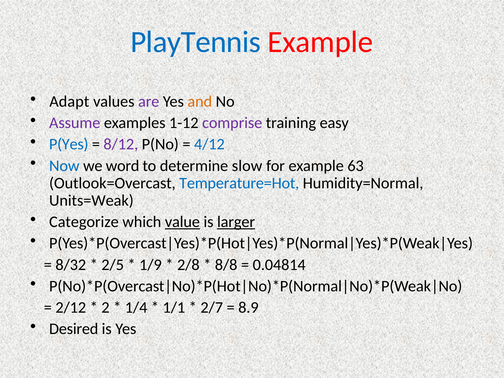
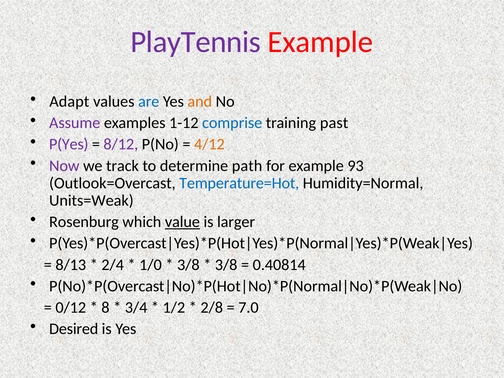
PlayTennis colour: blue -> purple
are colour: purple -> blue
comprise colour: purple -> blue
easy: easy -> past
P(Yes colour: blue -> purple
4/12 colour: blue -> orange
Now colour: blue -> purple
word: word -> track
slow: slow -> path
63: 63 -> 93
Categorize: Categorize -> Rosenburg
larger underline: present -> none
8/32: 8/32 -> 8/13
2/5: 2/5 -> 2/4
1/9: 1/9 -> 1/0
2/8 at (188, 265): 2/8 -> 3/8
8/8 at (226, 265): 8/8 -> 3/8
0.04814: 0.04814 -> 0.40814
2/12: 2/12 -> 0/12
2: 2 -> 8
1/4: 1/4 -> 3/4
1/1: 1/1 -> 1/2
2/7: 2/7 -> 2/8
8.9: 8.9 -> 7.0
